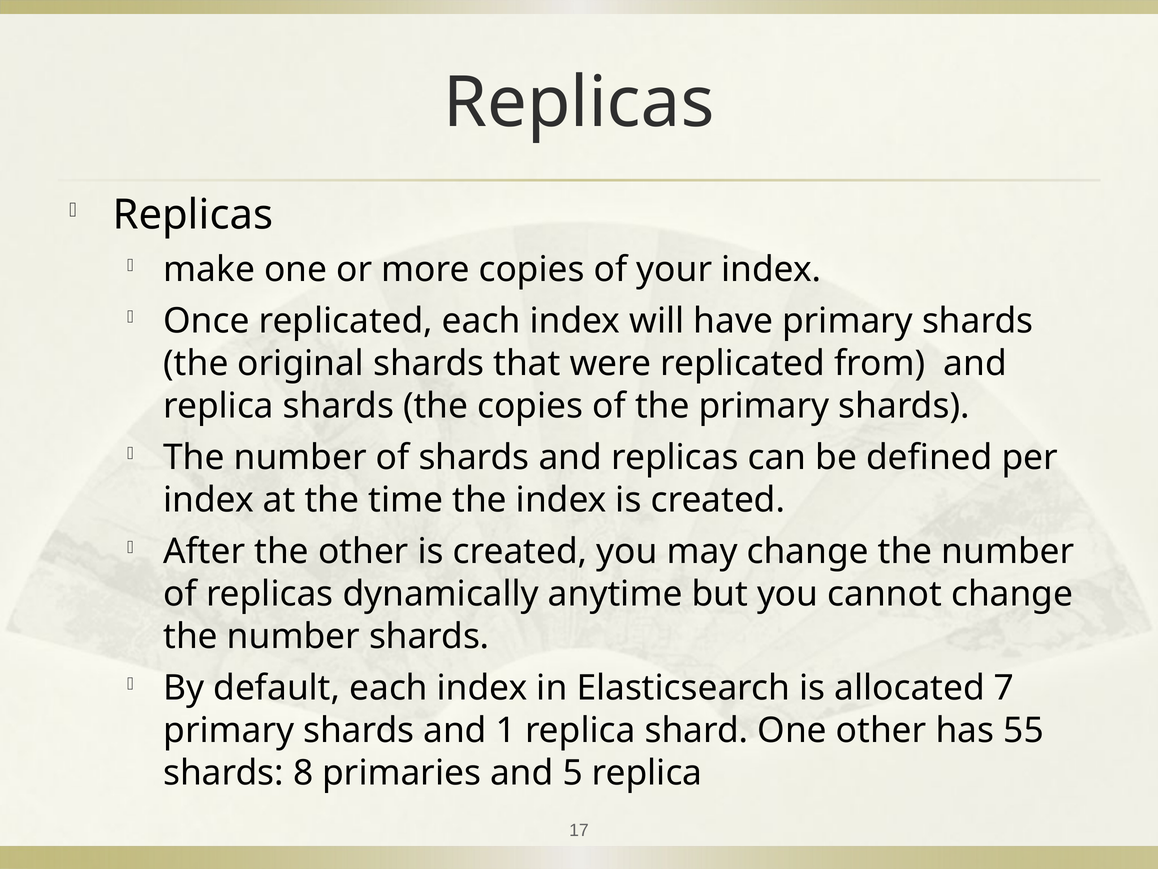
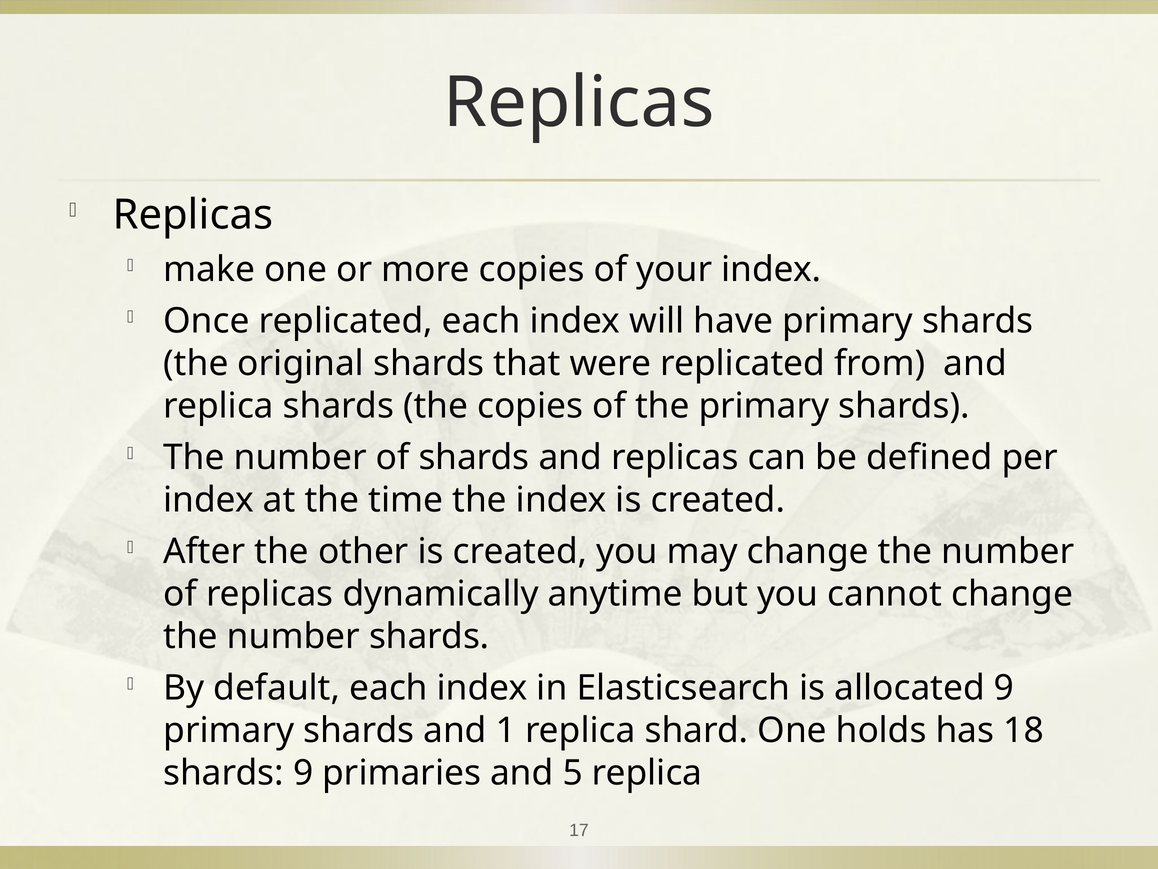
allocated 7: 7 -> 9
One other: other -> holds
55: 55 -> 18
shards 8: 8 -> 9
